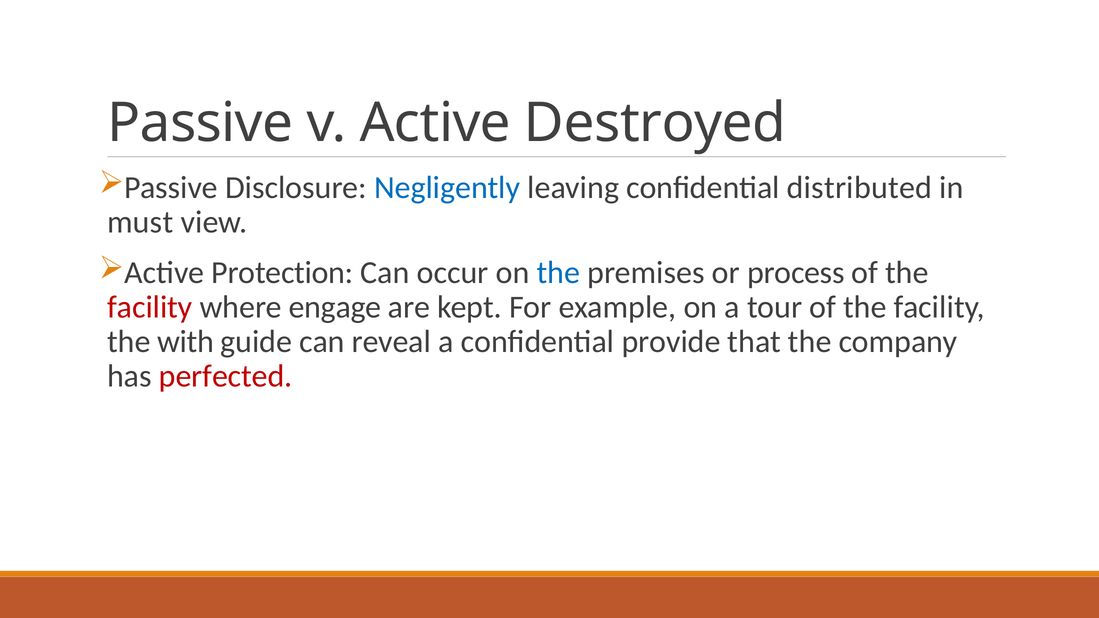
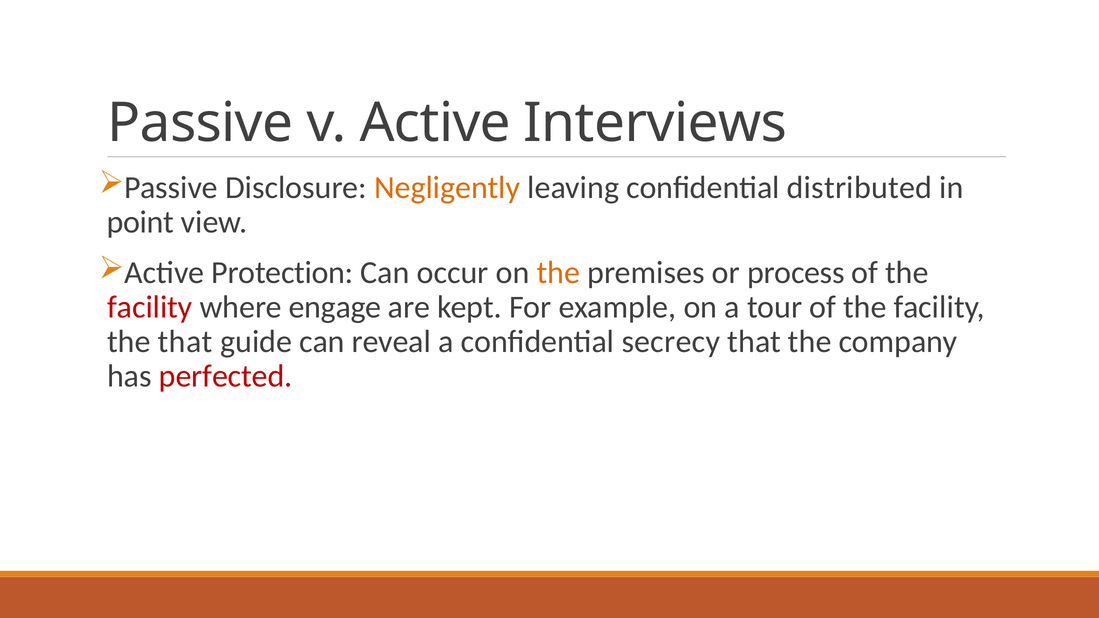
Destroyed: Destroyed -> Interviews
Negligently colour: blue -> orange
must: must -> point
the at (558, 273) colour: blue -> orange
the with: with -> that
provide: provide -> secrecy
